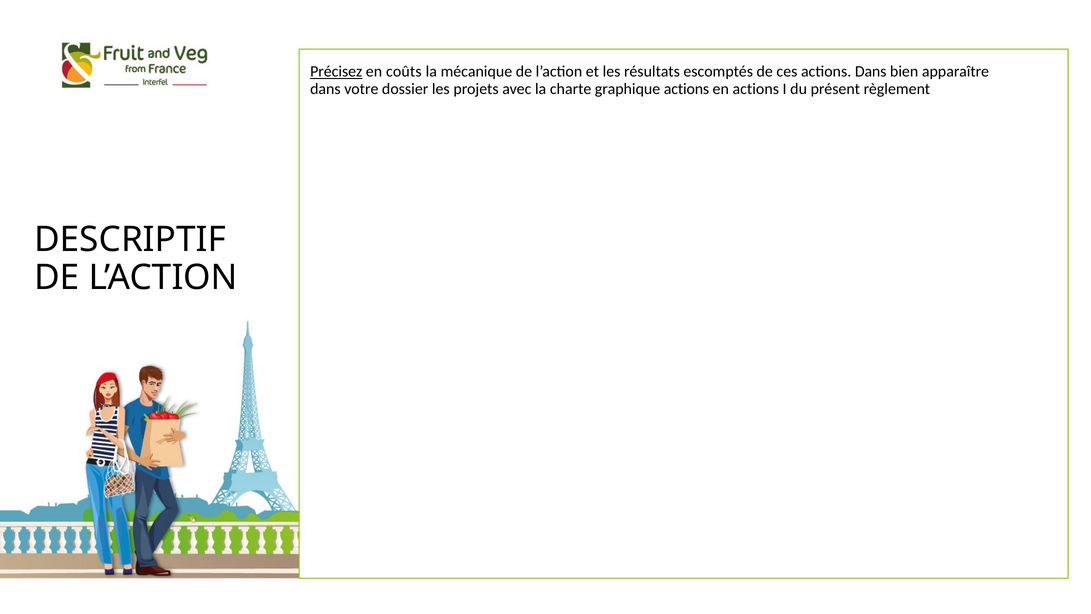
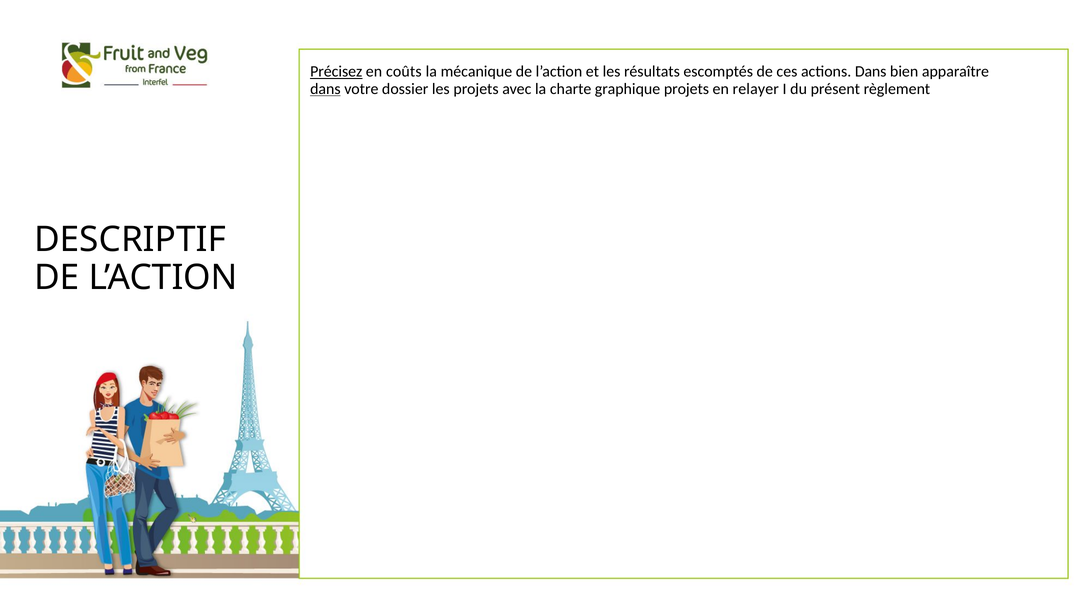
dans at (325, 89) underline: none -> present
graphique actions: actions -> projets
en actions: actions -> relayer
